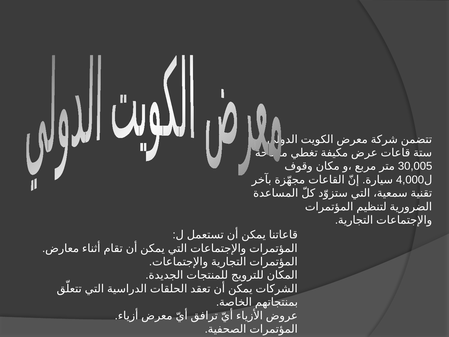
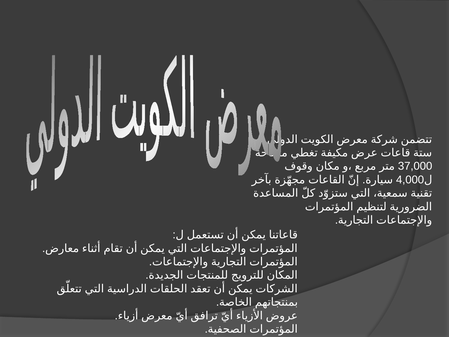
30,005: 30,005 -> 37,000
